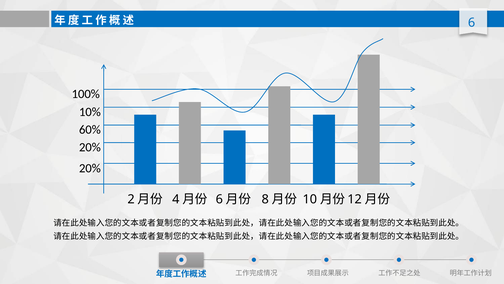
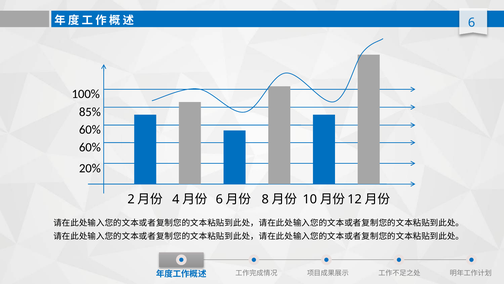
10%: 10% -> 85%
20% at (90, 147): 20% -> 60%
